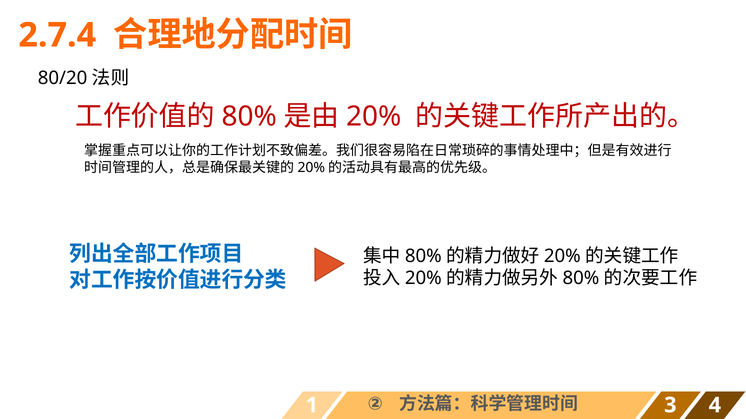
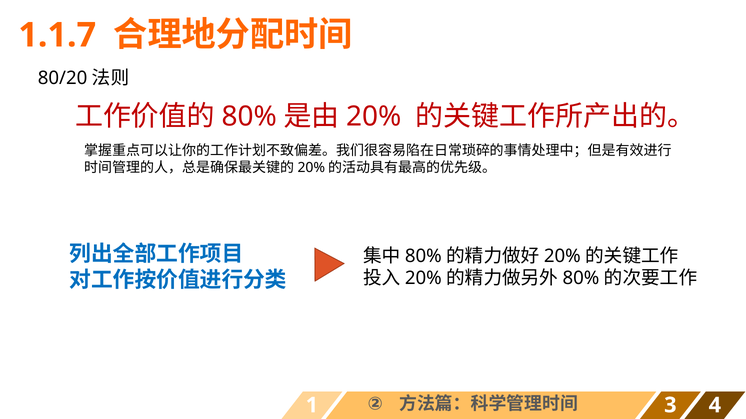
2.7.4: 2.7.4 -> 1.1.7
